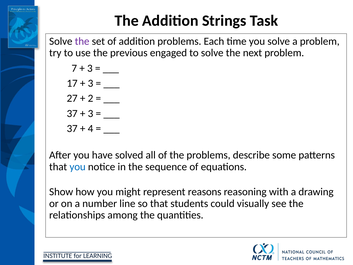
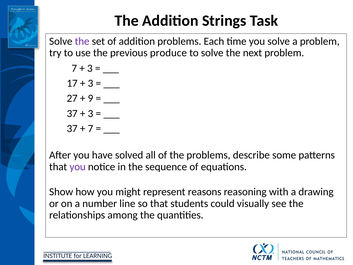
engaged: engaged -> produce
2: 2 -> 9
4 at (91, 128): 4 -> 7
you at (78, 167) colour: blue -> purple
